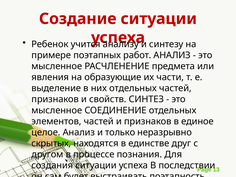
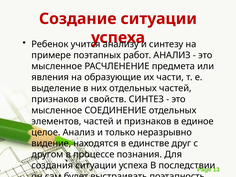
скрытых: скрытых -> видение
